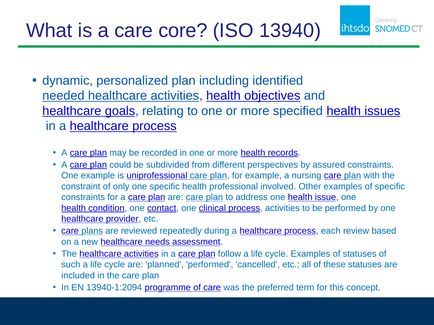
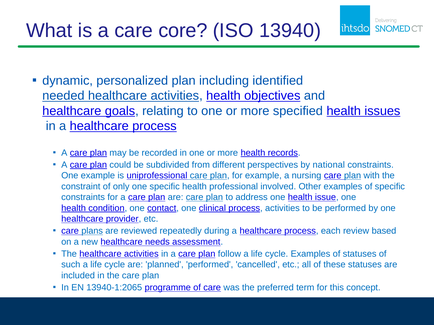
assured: assured -> national
13940-1:2094: 13940-1:2094 -> 13940-1:2065
